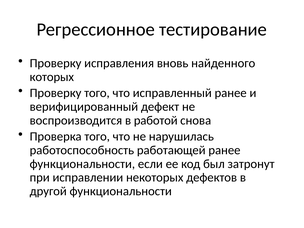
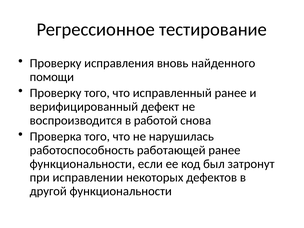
которых: которых -> помощи
